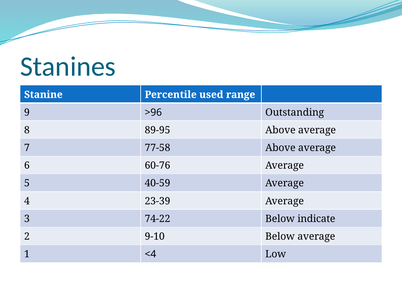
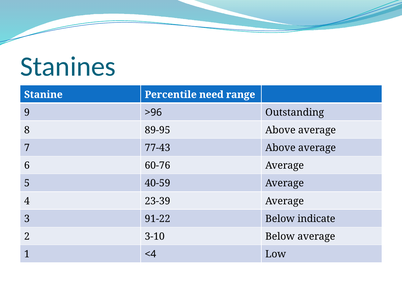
used: used -> need
77-58: 77-58 -> 77-43
74-22: 74-22 -> 91-22
9-10: 9-10 -> 3-10
